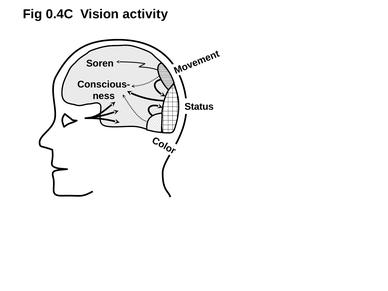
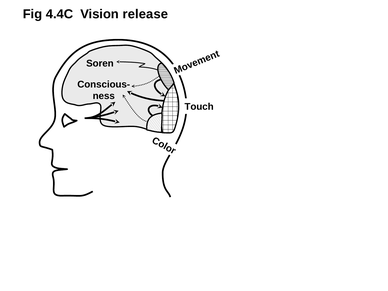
0.4C: 0.4C -> 4.4C
activity: activity -> release
Status: Status -> Touch
